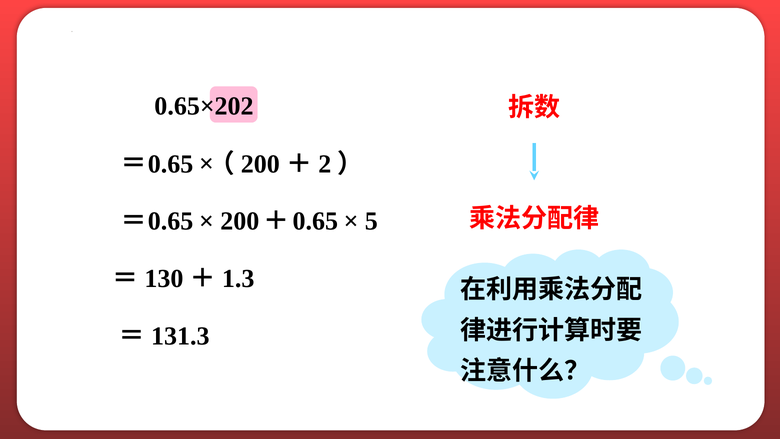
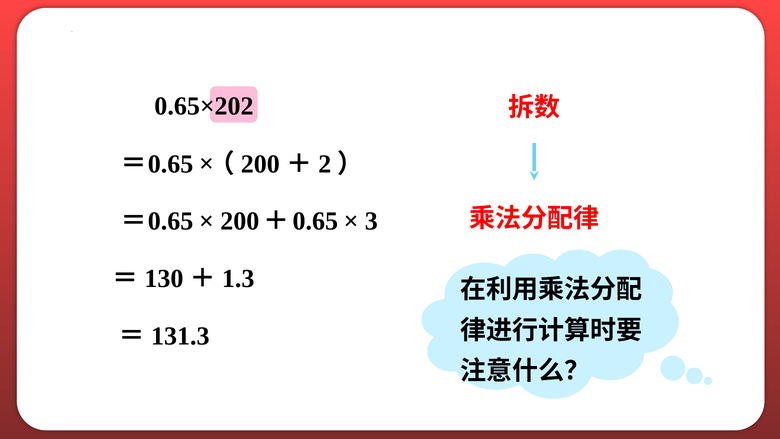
5: 5 -> 3
